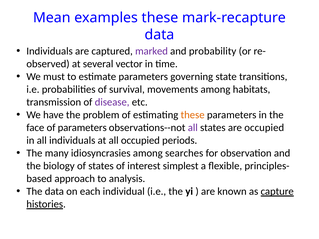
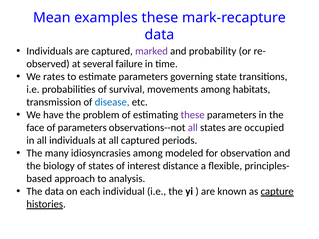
vector: vector -> failure
must: must -> rates
disease colour: purple -> blue
these at (193, 115) colour: orange -> purple
all occupied: occupied -> captured
searches: searches -> modeled
simplest: simplest -> distance
